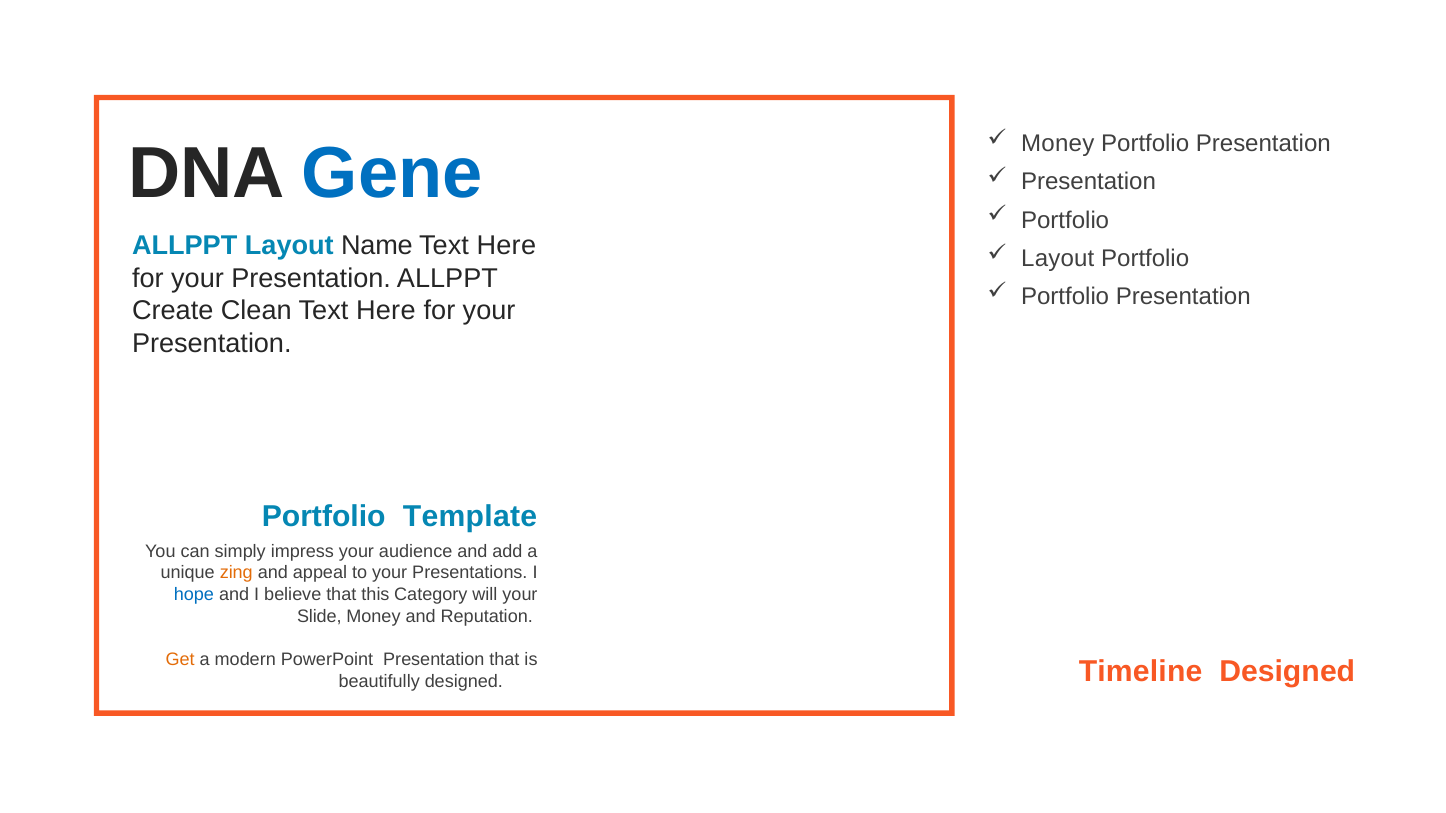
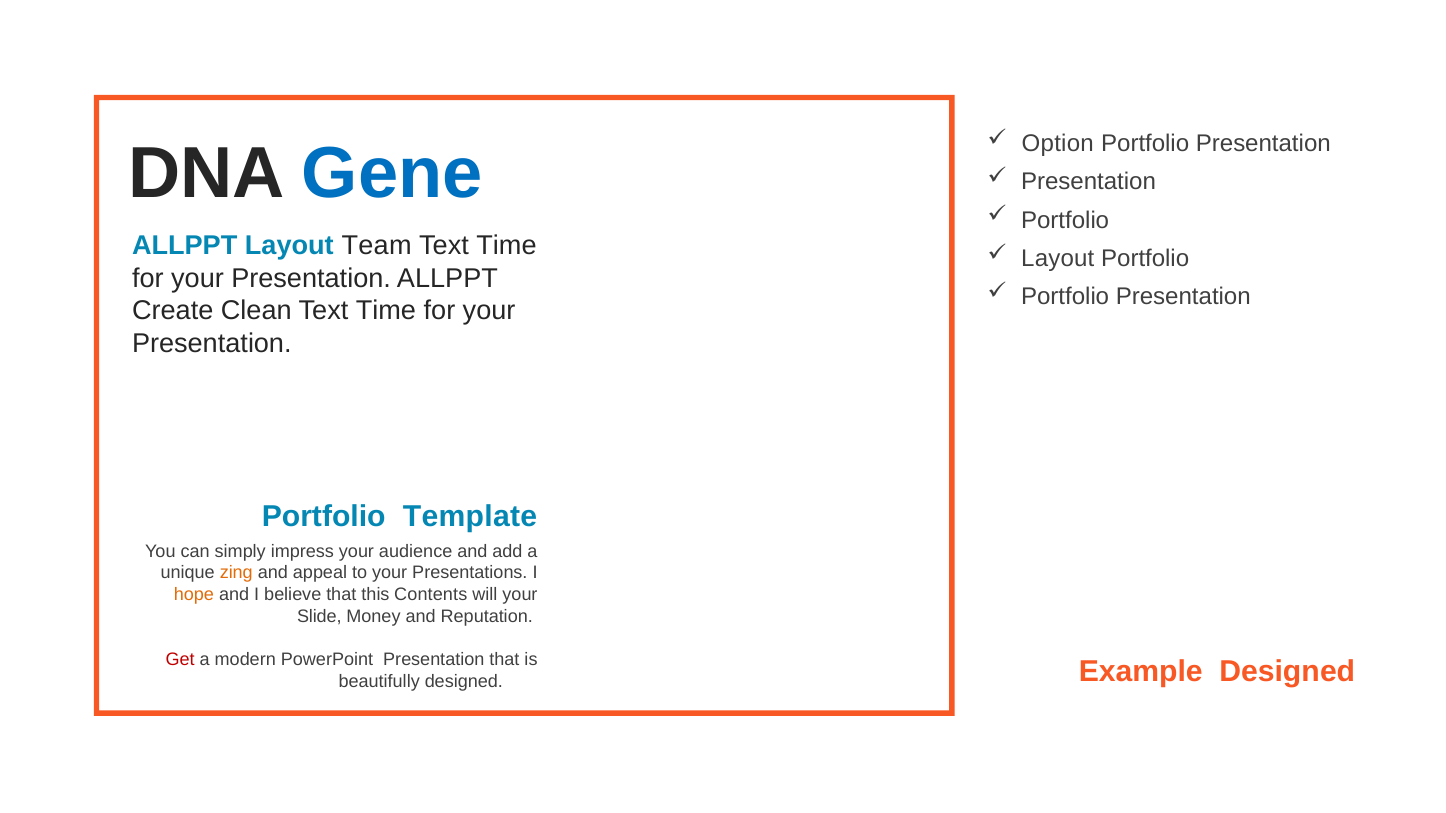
Money at (1058, 144): Money -> Option
Name: Name -> Team
Here at (506, 246): Here -> Time
Clean Text Here: Here -> Time
hope colour: blue -> orange
Category: Category -> Contents
Get colour: orange -> red
Timeline: Timeline -> Example
